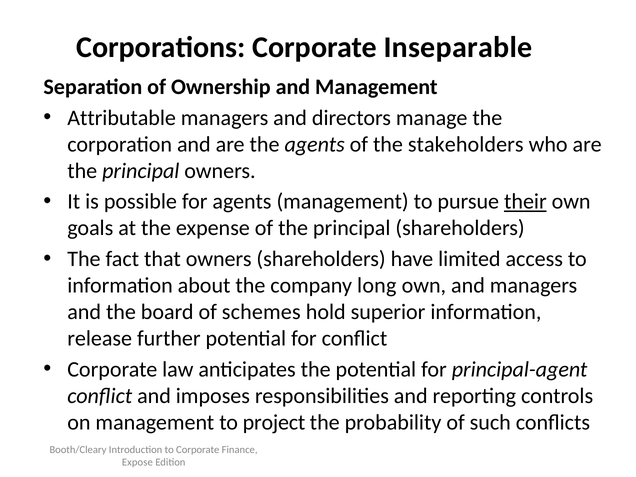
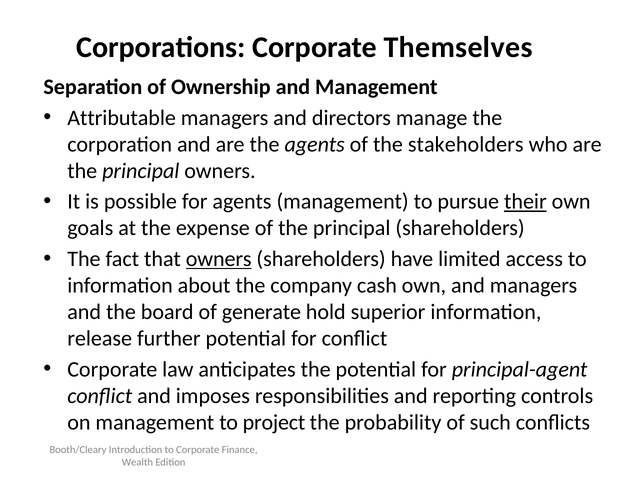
Inseparable: Inseparable -> Themselves
owners at (219, 259) underline: none -> present
long: long -> cash
schemes: schemes -> generate
Expose: Expose -> Wealth
